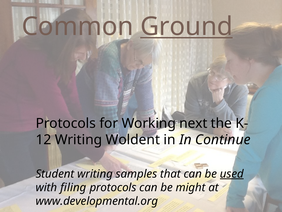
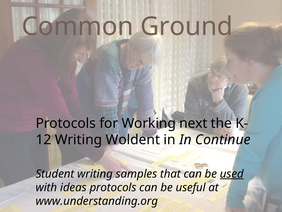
Ground underline: present -> none
filing: filing -> ideas
might: might -> useful
www.developmental.org: www.developmental.org -> www.understanding.org
